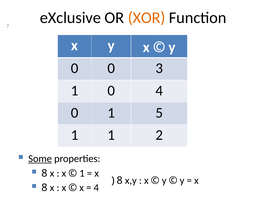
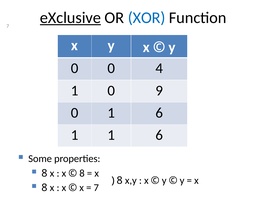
eXclusive underline: none -> present
XOR colour: orange -> blue
3: 3 -> 4
0 4: 4 -> 9
0 1 5: 5 -> 6
1 1 2: 2 -> 6
Some underline: present -> none
1 at (82, 173): 1 -> 8
4 at (96, 187): 4 -> 7
